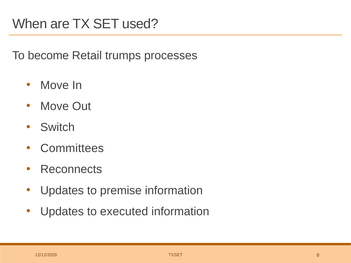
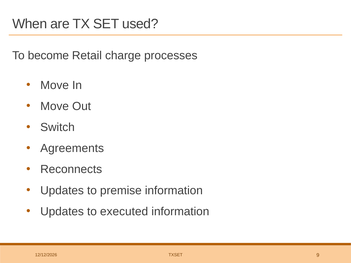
trumps: trumps -> charge
Committees: Committees -> Agreements
